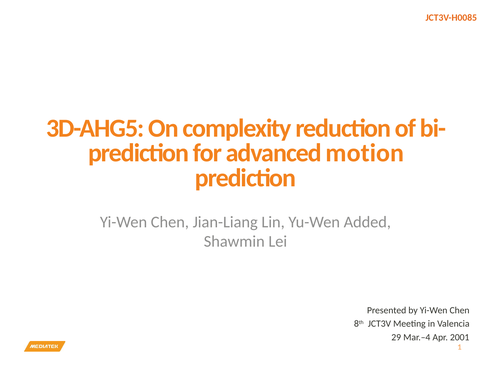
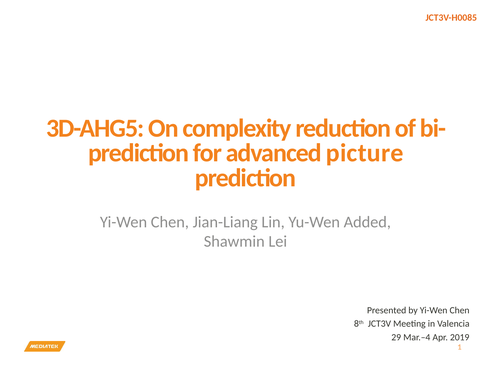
motion: motion -> picture
2001: 2001 -> 2019
